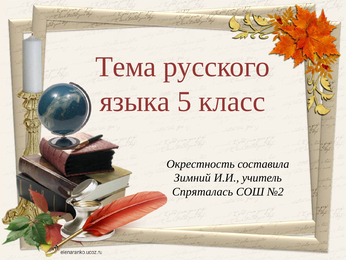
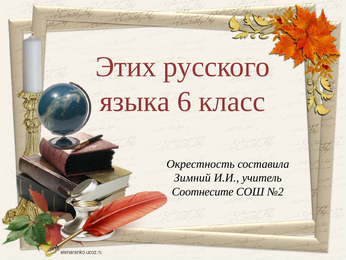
Тема: Тема -> Этих
5: 5 -> 6
Спряталась: Спряталась -> Соотнесите
